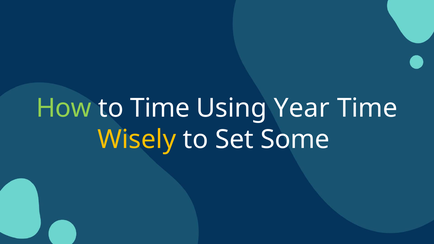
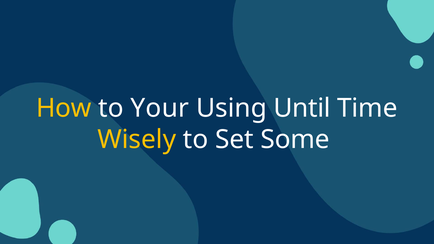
How colour: light green -> yellow
to Time: Time -> Your
Year: Year -> Until
